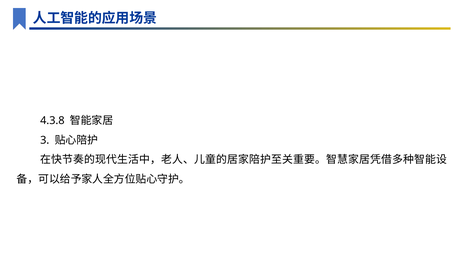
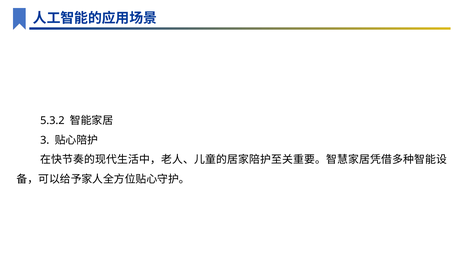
4.3.8: 4.3.8 -> 5.3.2
